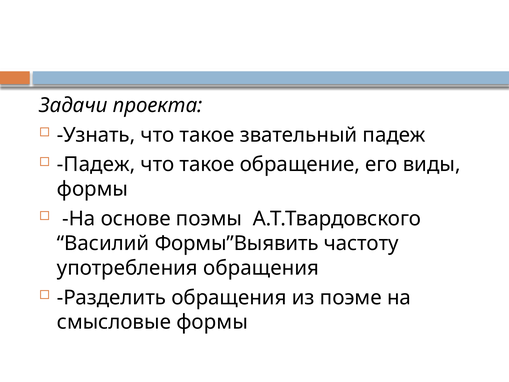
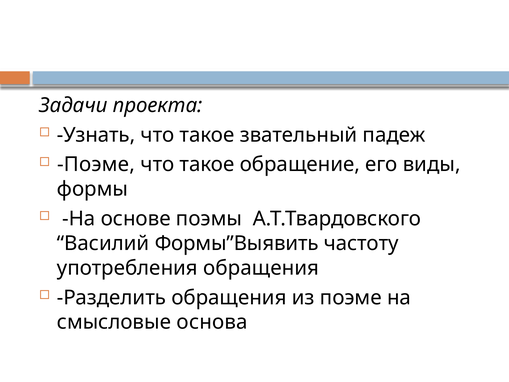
Падеж at (96, 164): Падеж -> Поэме
смысловые формы: формы -> основа
